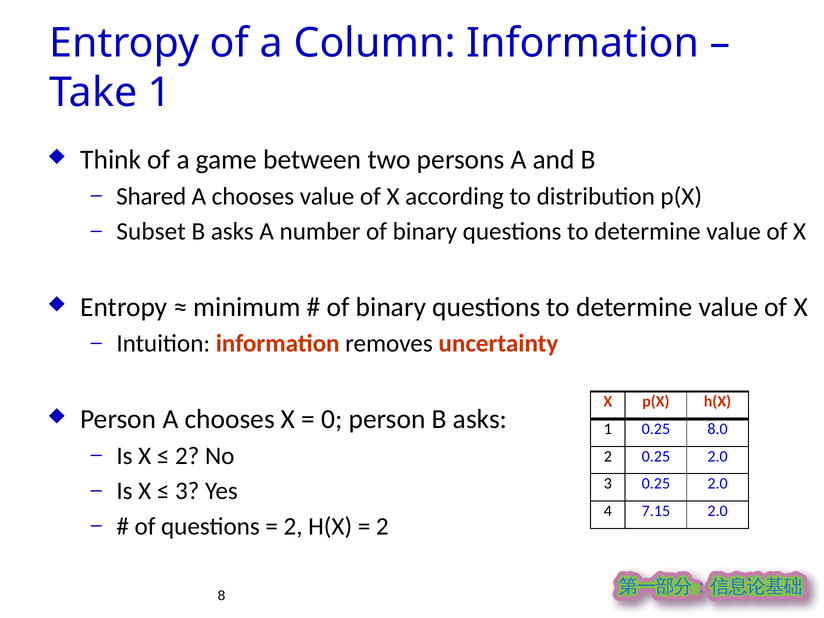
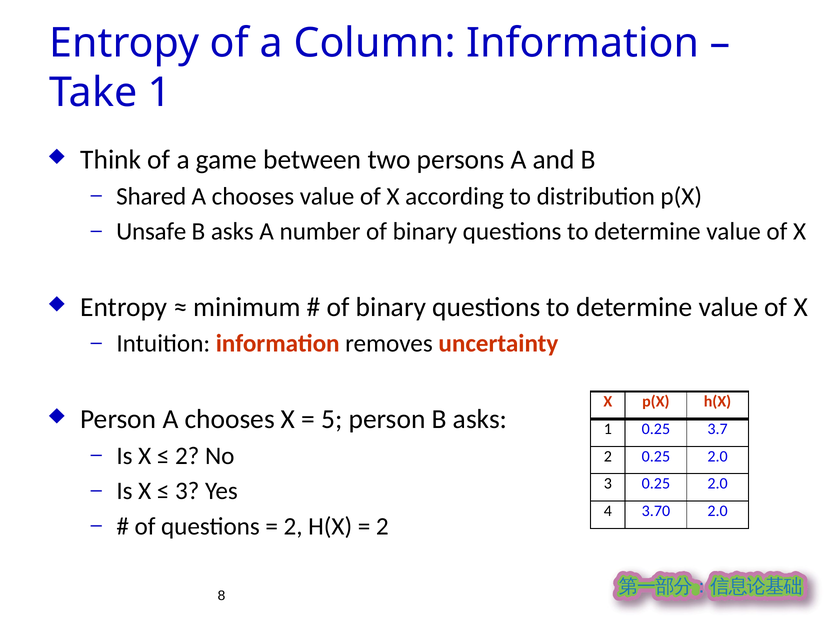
Subset: Subset -> Unsafe
0: 0 -> 5
8.0: 8.0 -> 3.7
7.15: 7.15 -> 3.70
